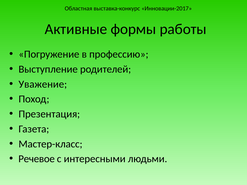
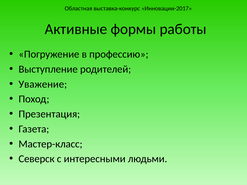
Речевое: Речевое -> Северск
